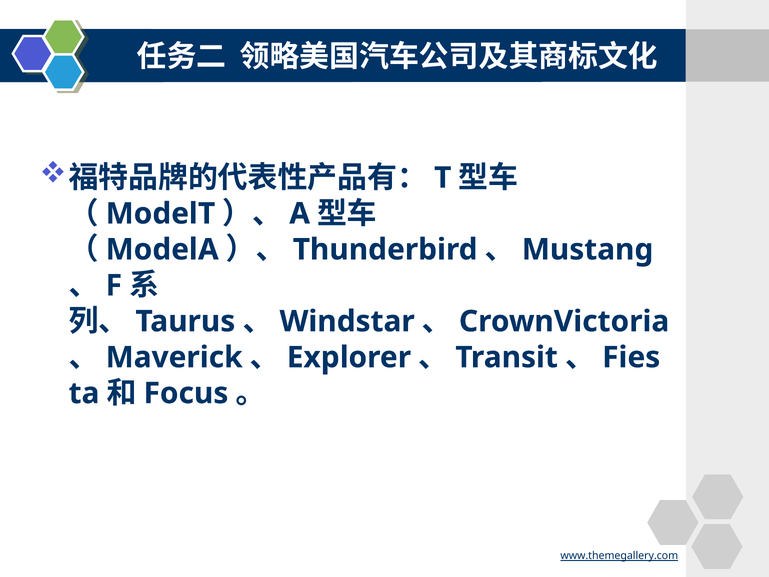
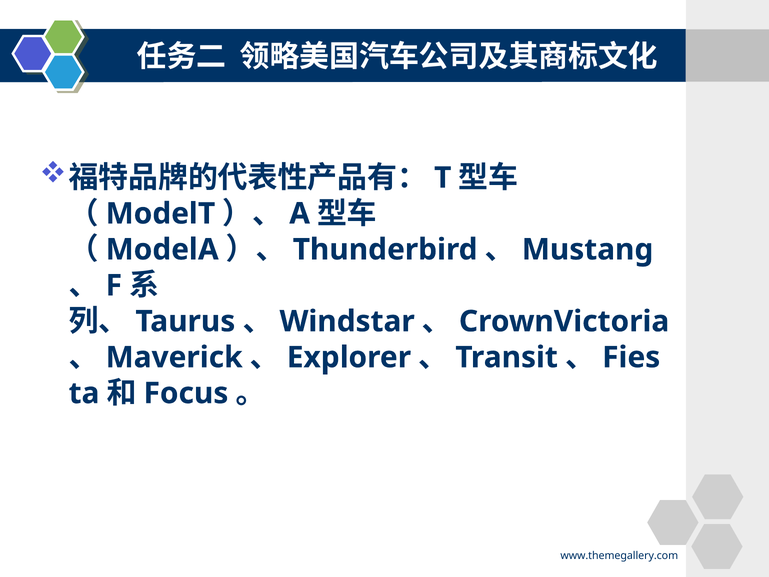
www.themegallery.com underline: present -> none
